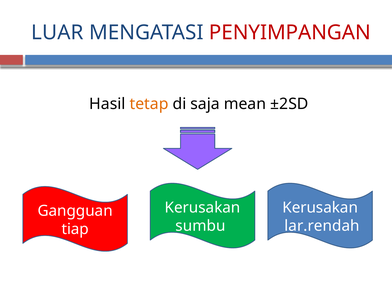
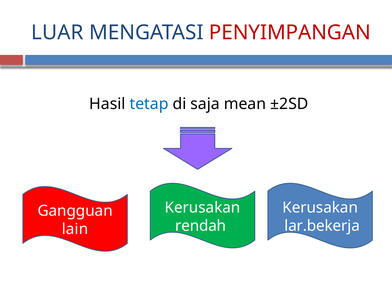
tetap colour: orange -> blue
sumbu: sumbu -> rendah
lar.rendah: lar.rendah -> lar.bekerja
tiap: tiap -> lain
